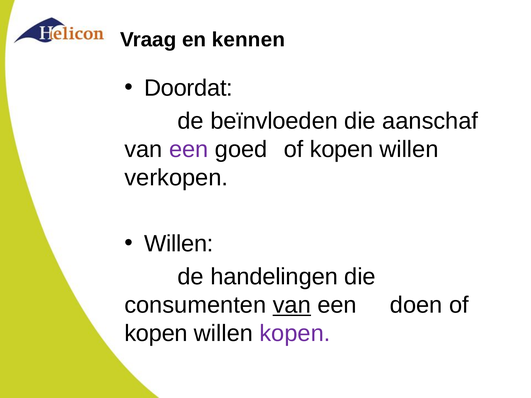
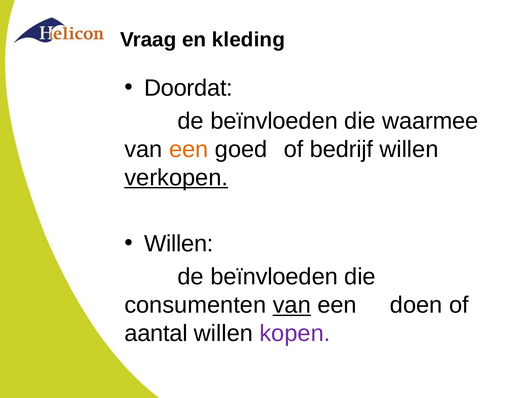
kennen: kennen -> kleding
aanschaf: aanschaf -> waarmee
een at (189, 149) colour: purple -> orange
goed of kopen: kopen -> bedrijf
verkopen underline: none -> present
handelingen at (274, 277): handelingen -> beïnvloeden
kopen at (156, 334): kopen -> aantal
